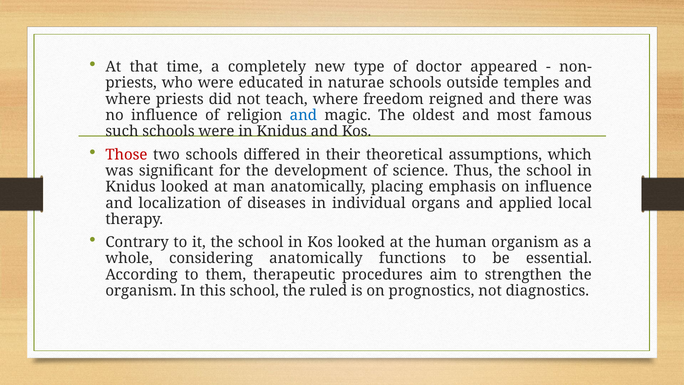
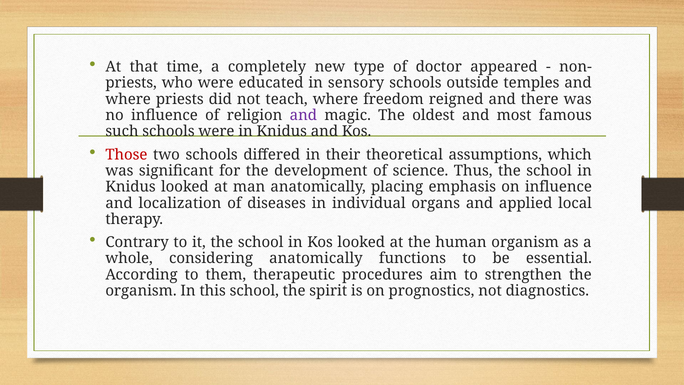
naturae: naturae -> sensory
and at (303, 115) colour: blue -> purple
ruled: ruled -> spirit
